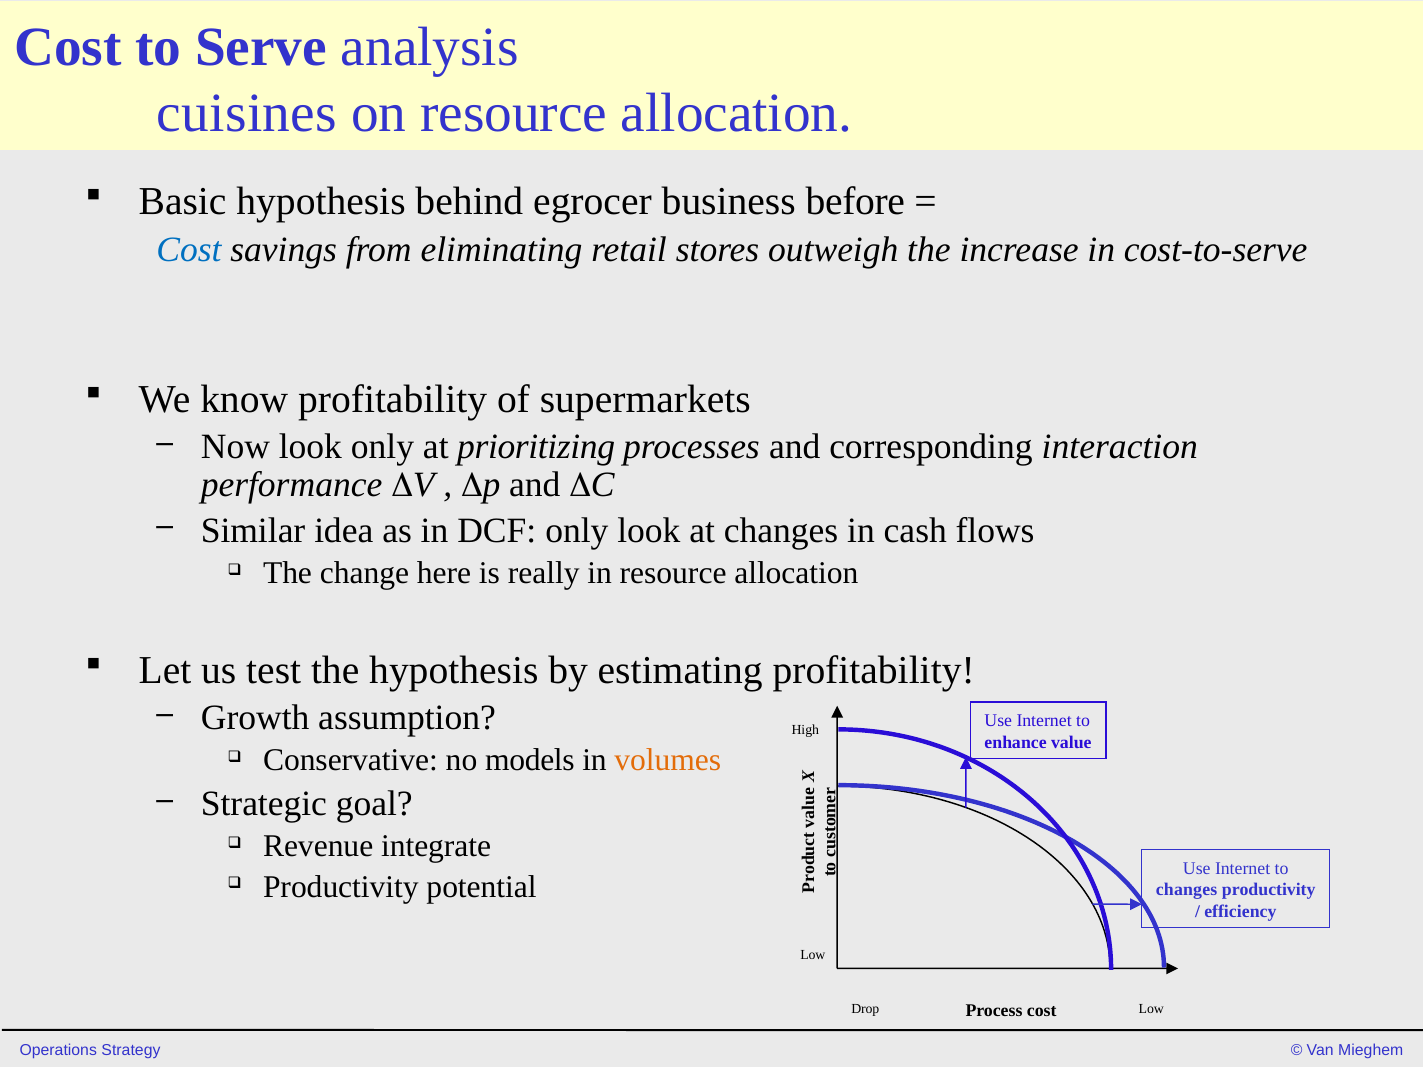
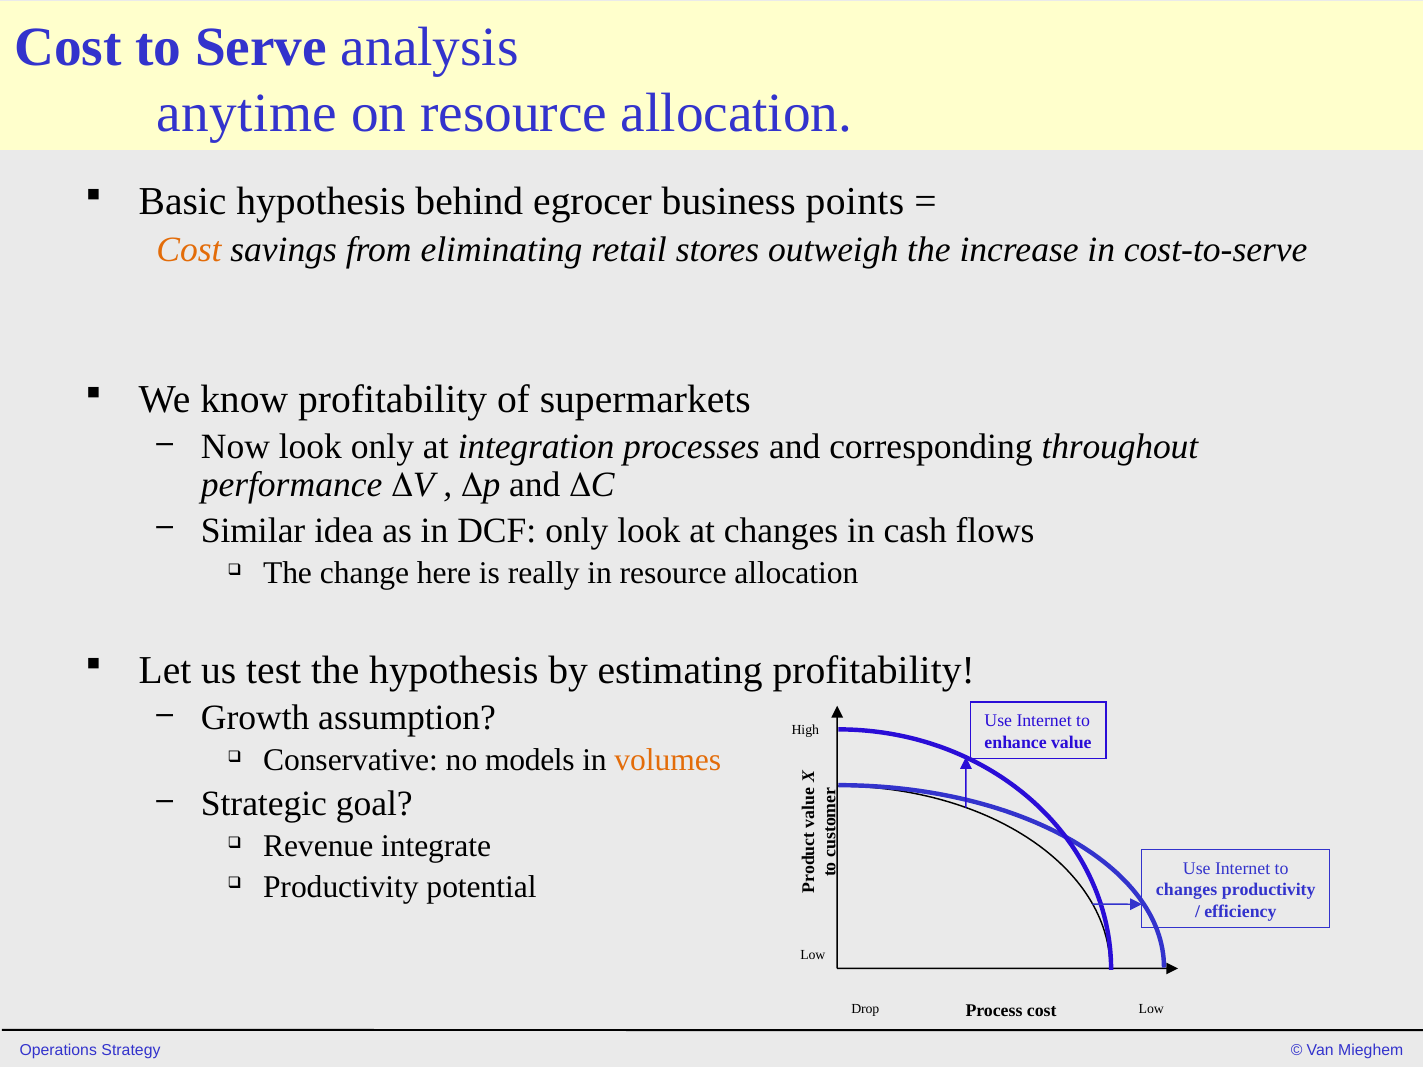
cuisines: cuisines -> anytime
before: before -> points
Cost at (189, 249) colour: blue -> orange
prioritizing: prioritizing -> integration
interaction: interaction -> throughout
